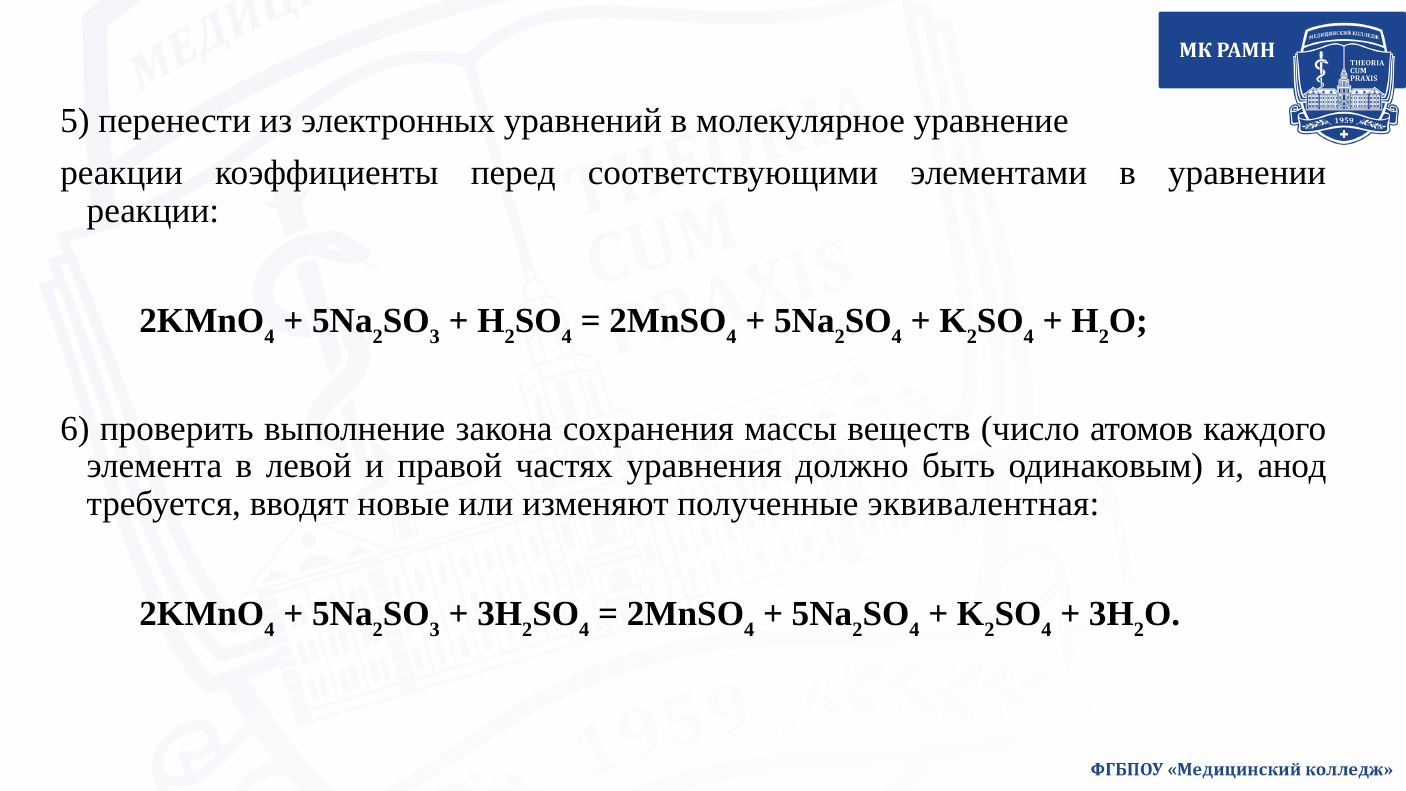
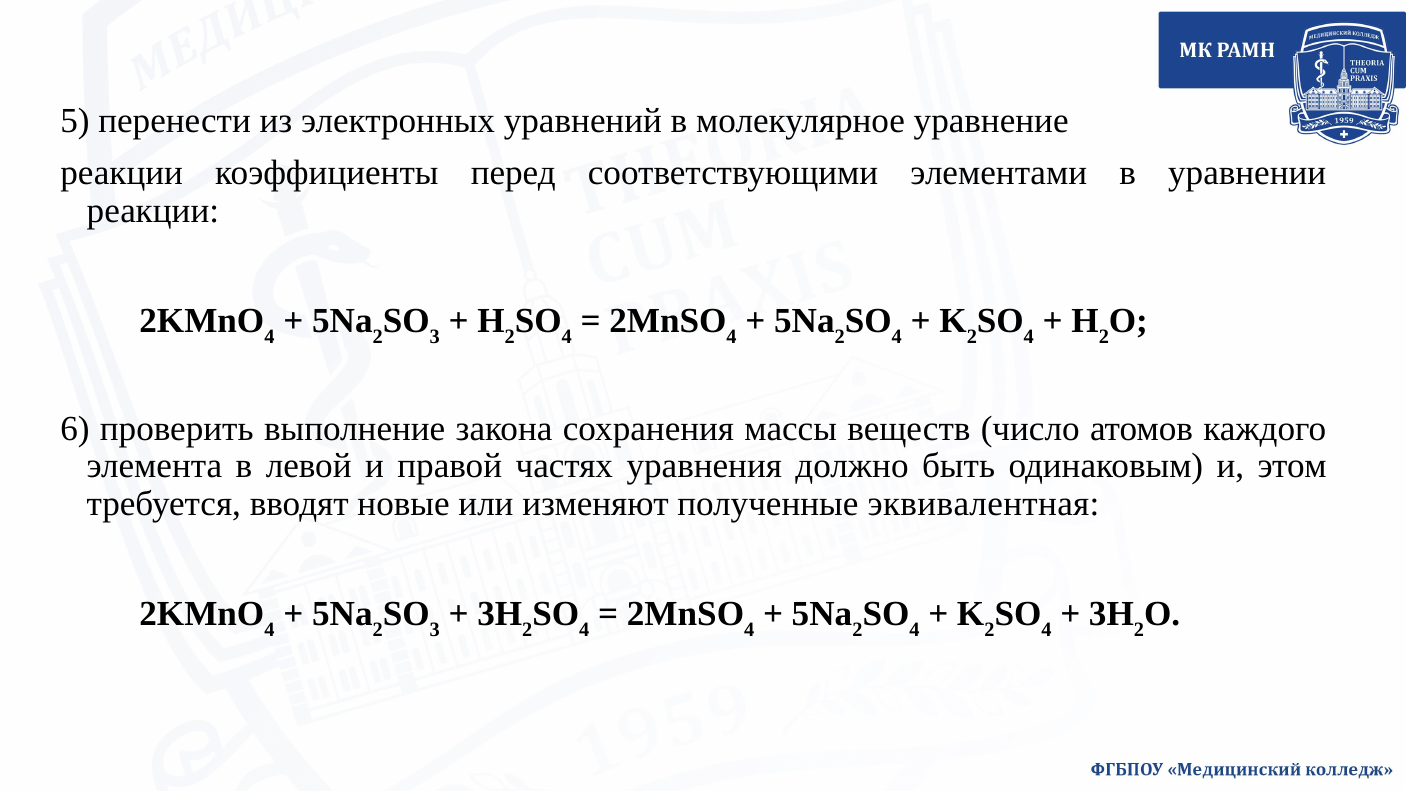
анод: анод -> этом
